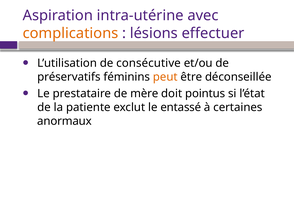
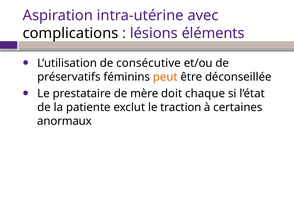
complications colour: orange -> black
effectuer: effectuer -> éléments
pointus: pointus -> chaque
entassé: entassé -> traction
